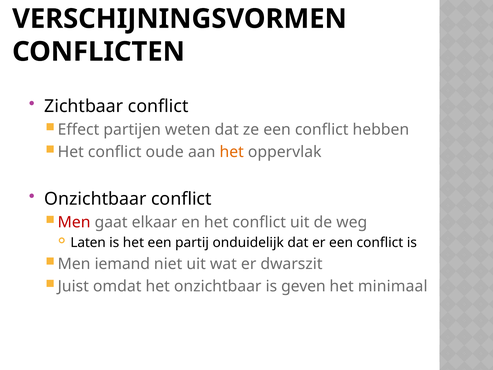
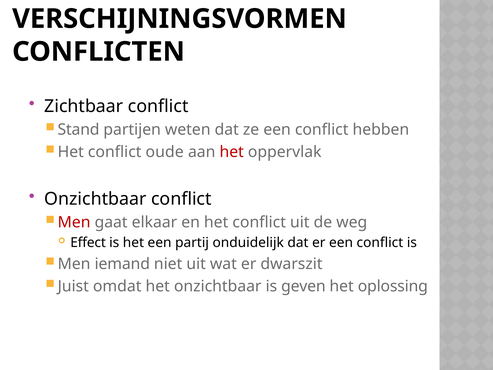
Effect: Effect -> Stand
het at (232, 152) colour: orange -> red
Laten: Laten -> Effect
minimaal: minimaal -> oplossing
